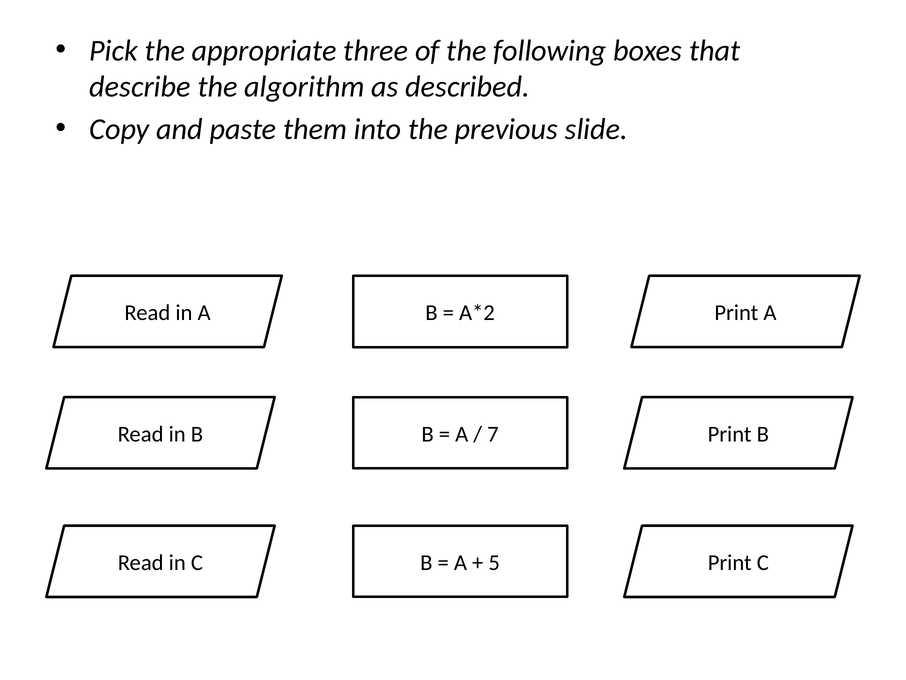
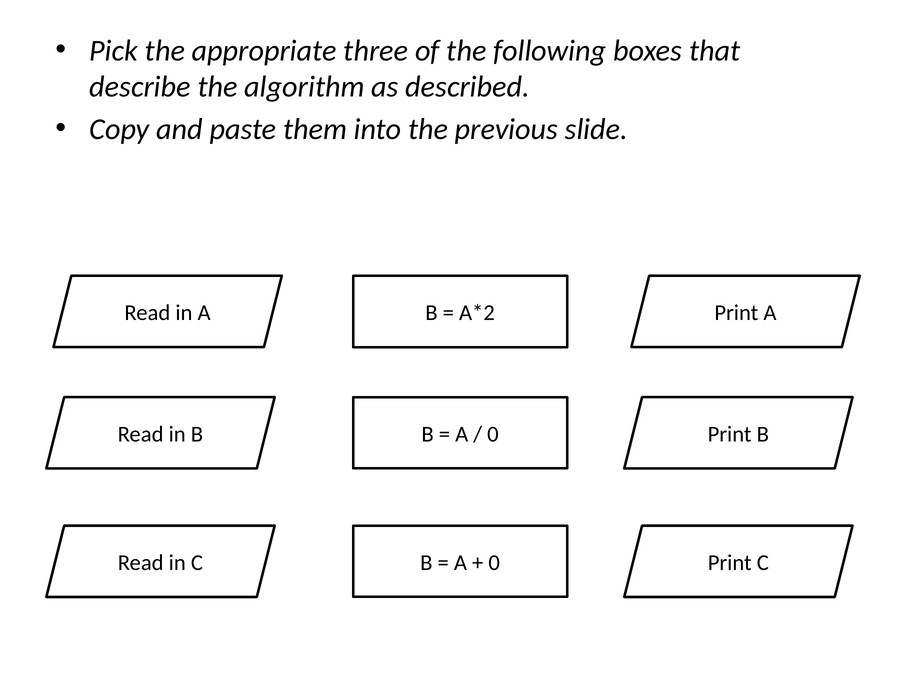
7 at (493, 434): 7 -> 0
5 at (494, 562): 5 -> 0
